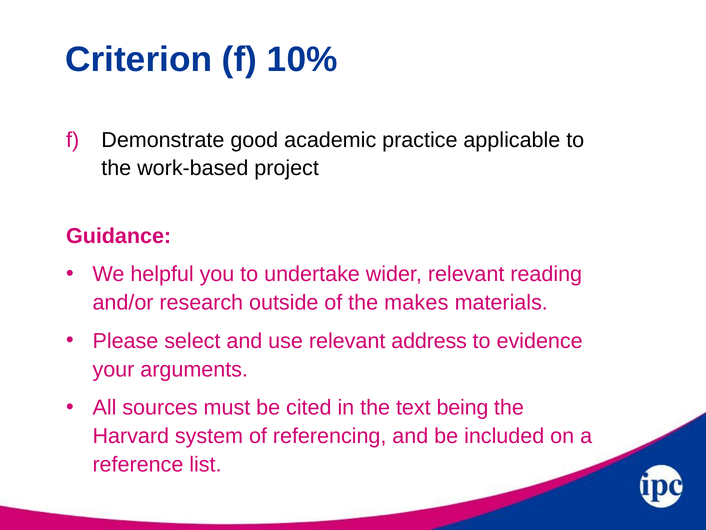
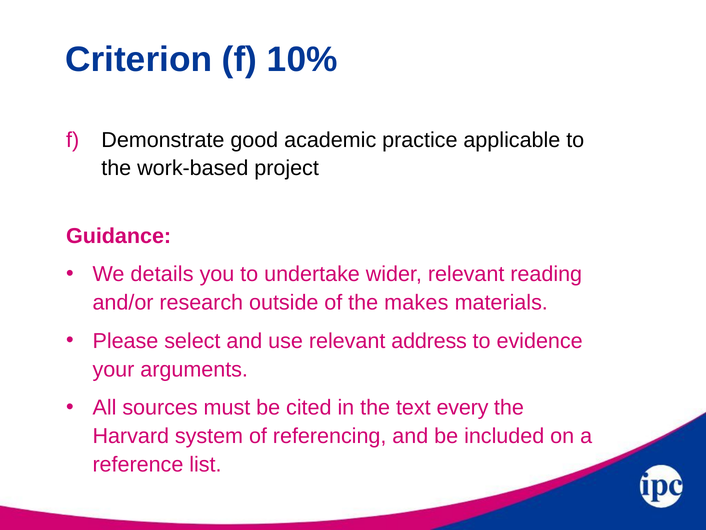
helpful: helpful -> details
being: being -> every
